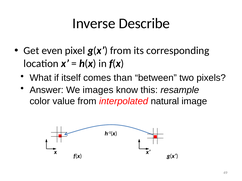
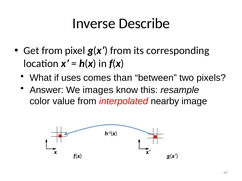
Get even: even -> from
itself: itself -> uses
natural: natural -> nearby
